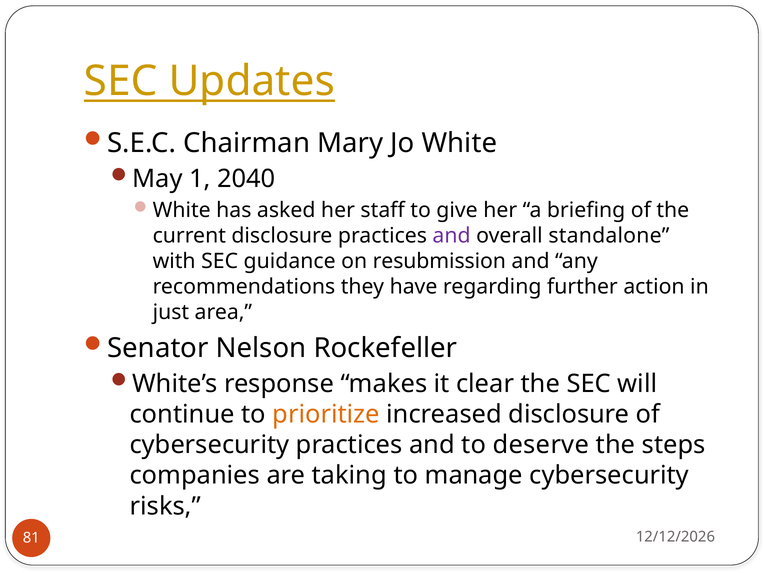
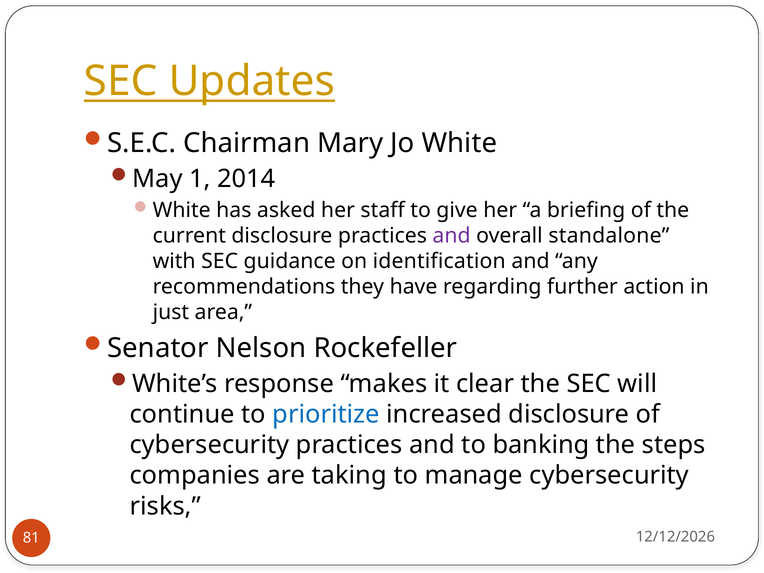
2040: 2040 -> 2014
resubmission: resubmission -> identification
prioritize colour: orange -> blue
deserve: deserve -> banking
